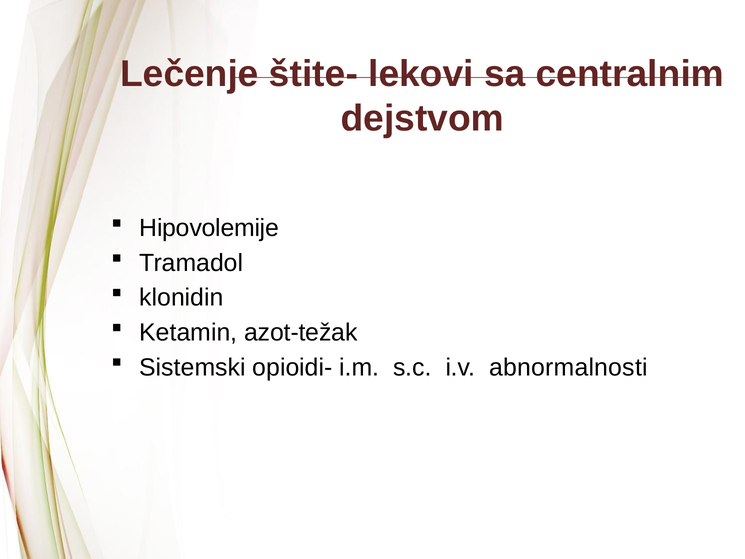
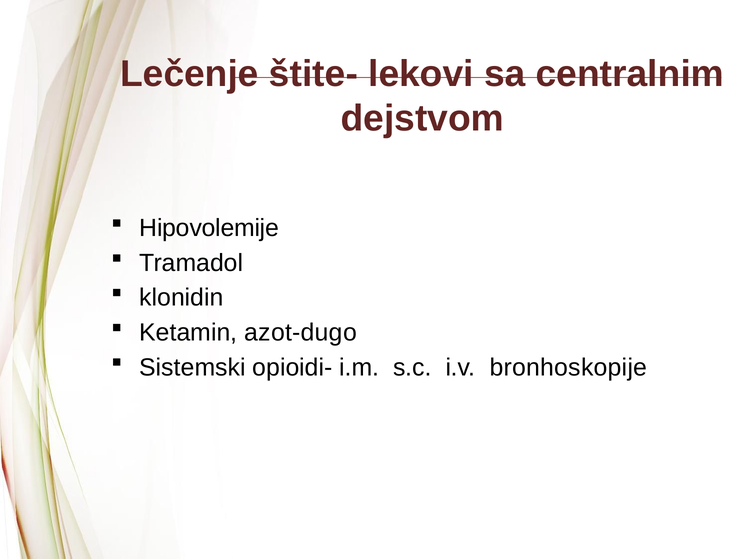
azot-težak: azot-težak -> azot-dugo
abnormalnosti: abnormalnosti -> bronhoskopije
